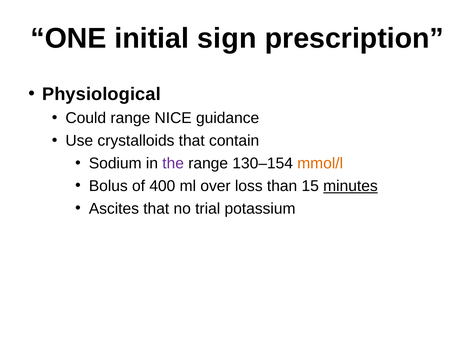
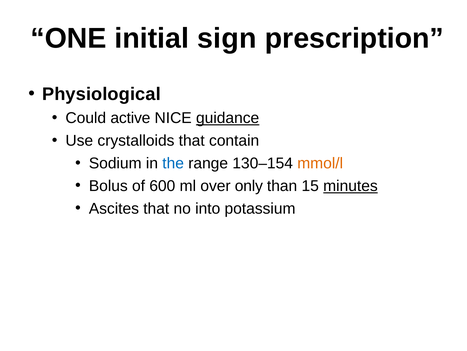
Could range: range -> active
guidance underline: none -> present
the colour: purple -> blue
400: 400 -> 600
loss: loss -> only
trial: trial -> into
